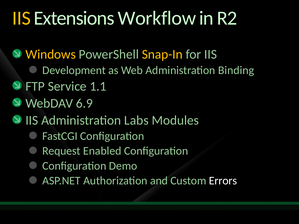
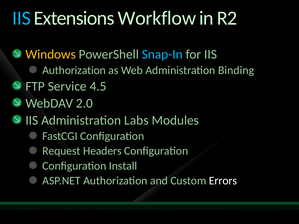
IIS at (22, 18) colour: yellow -> light blue
Snap-In colour: yellow -> light blue
Development at (74, 70): Development -> Authorization
1.1: 1.1 -> 4.5
6.9: 6.9 -> 2.0
Enabled: Enabled -> Headers
Demo: Demo -> Install
